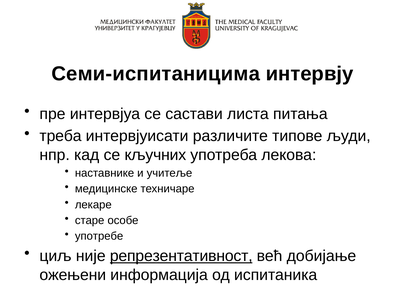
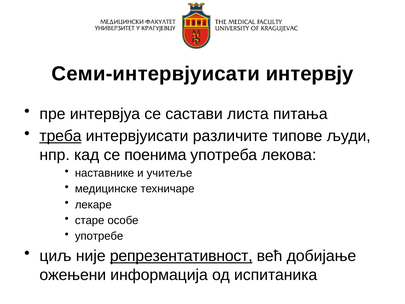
Семи-испитаницима: Семи-испитаницима -> Семи-интервјуисати
треба underline: none -> present
кључних: кључних -> поенима
